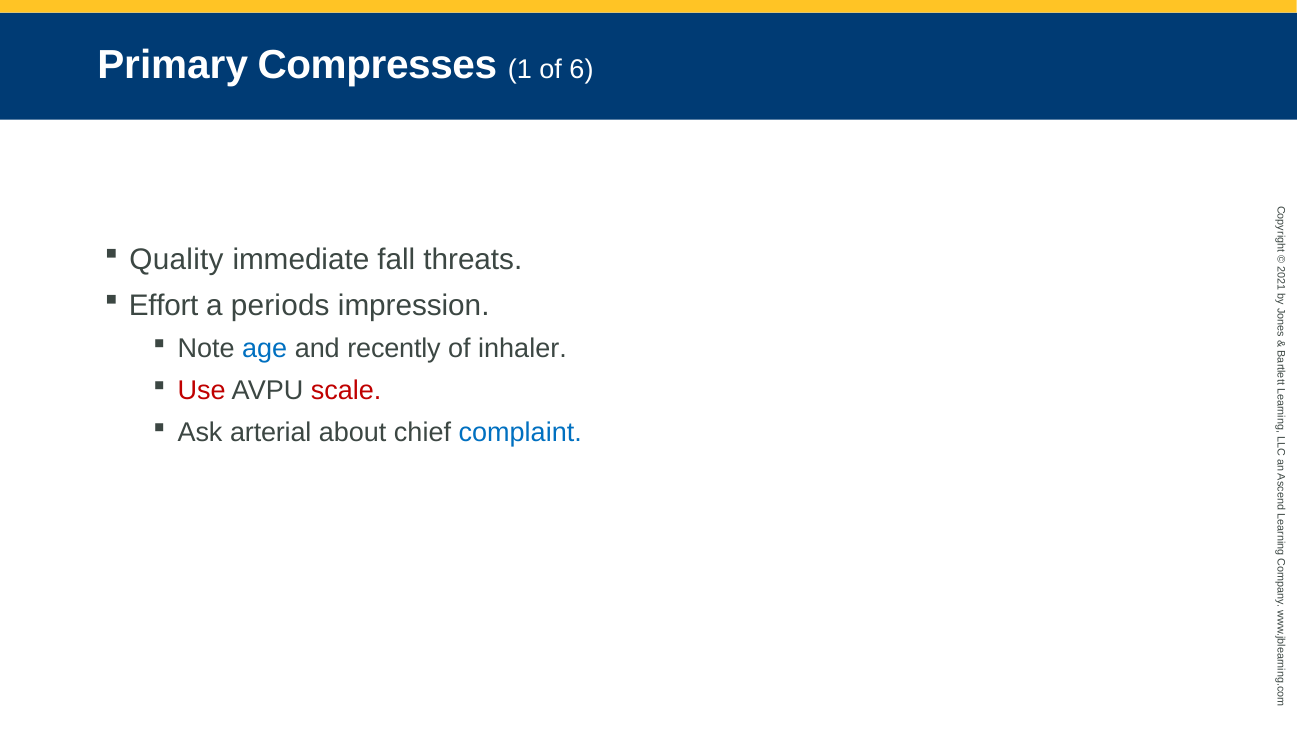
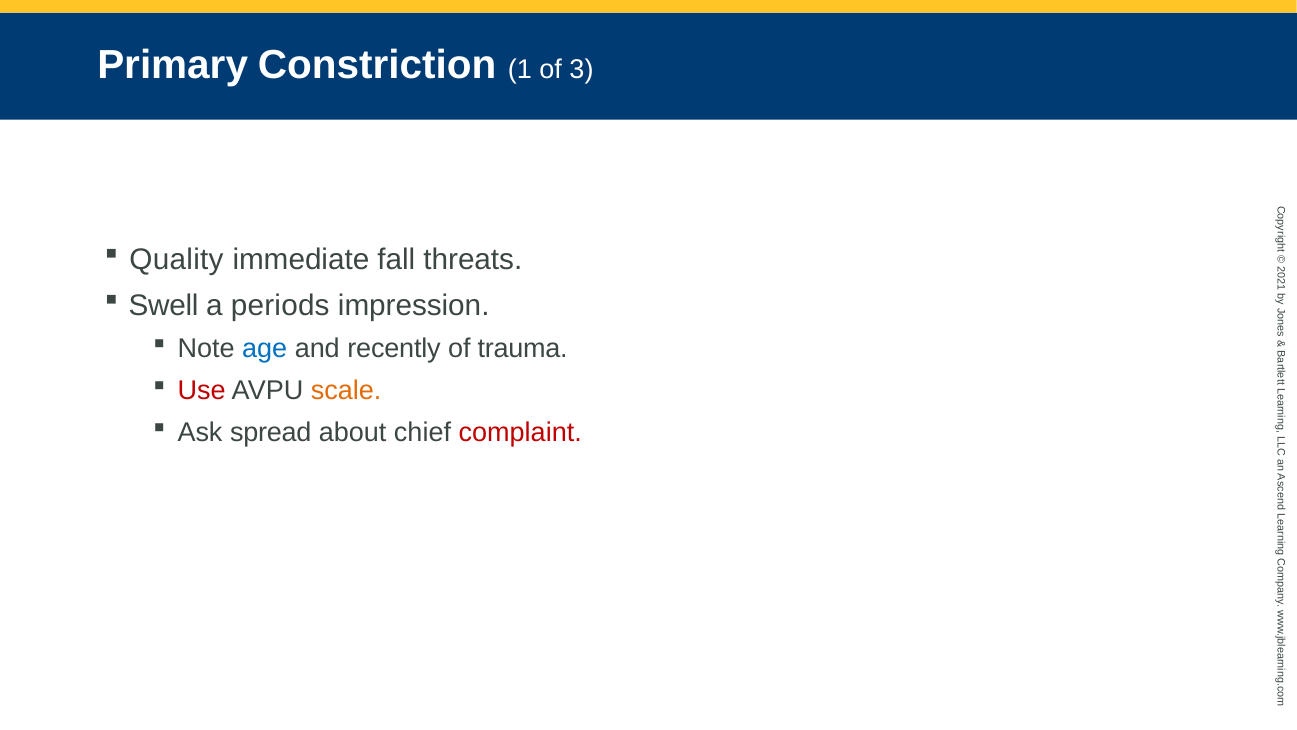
Compresses: Compresses -> Constriction
6: 6 -> 3
Effort: Effort -> Swell
inhaler: inhaler -> trauma
scale colour: red -> orange
arterial: arterial -> spread
complaint colour: blue -> red
